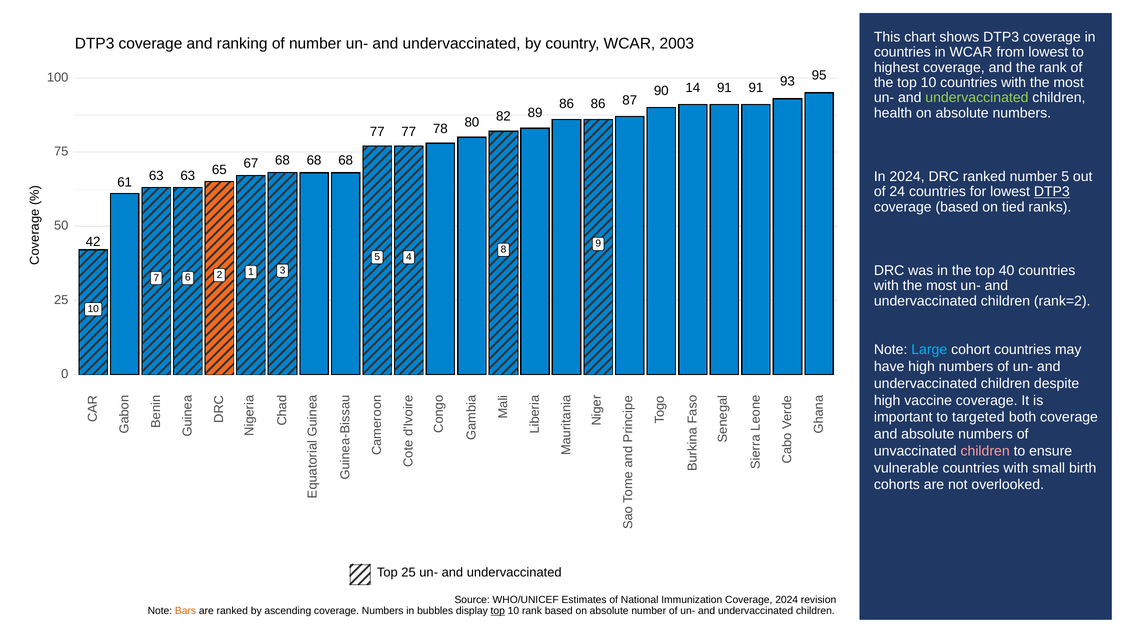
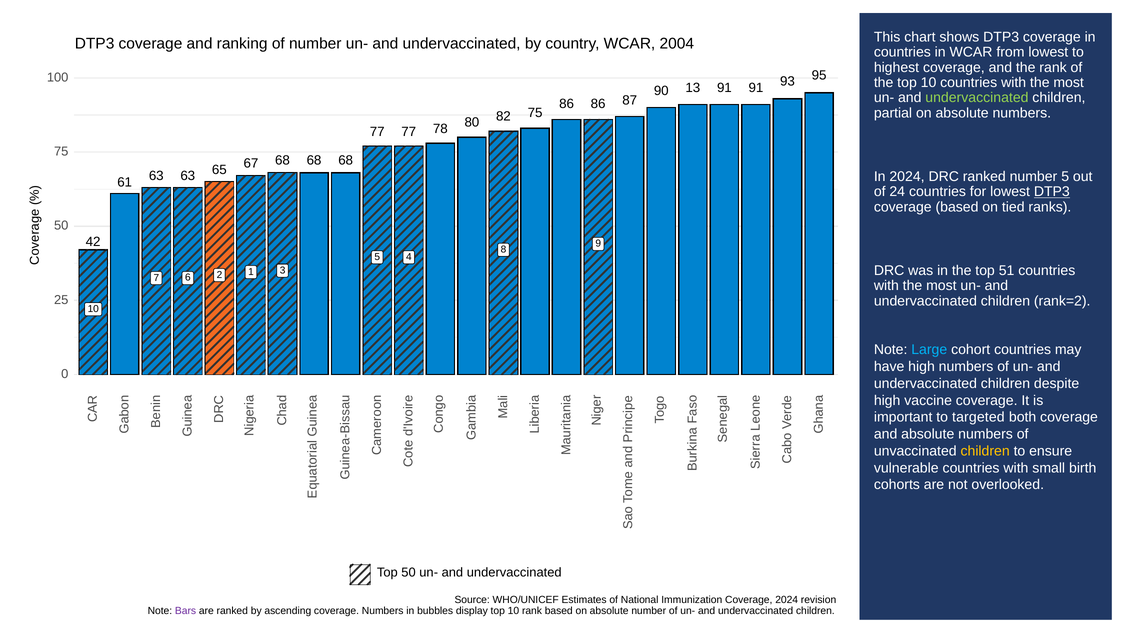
2003: 2003 -> 2004
14: 14 -> 13
health: health -> partial
82 89: 89 -> 75
40: 40 -> 51
children at (985, 451) colour: pink -> yellow
Top 25: 25 -> 50
Bars colour: orange -> purple
top at (498, 611) underline: present -> none
